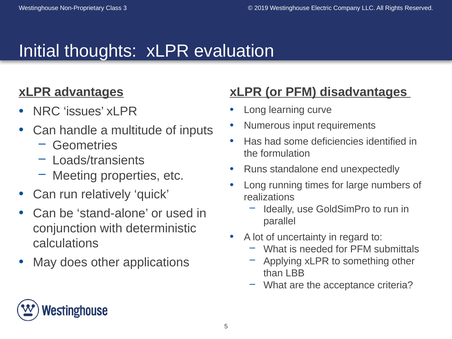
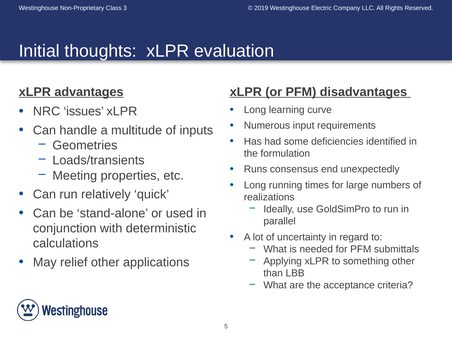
standalone: standalone -> consensus
does: does -> relief
